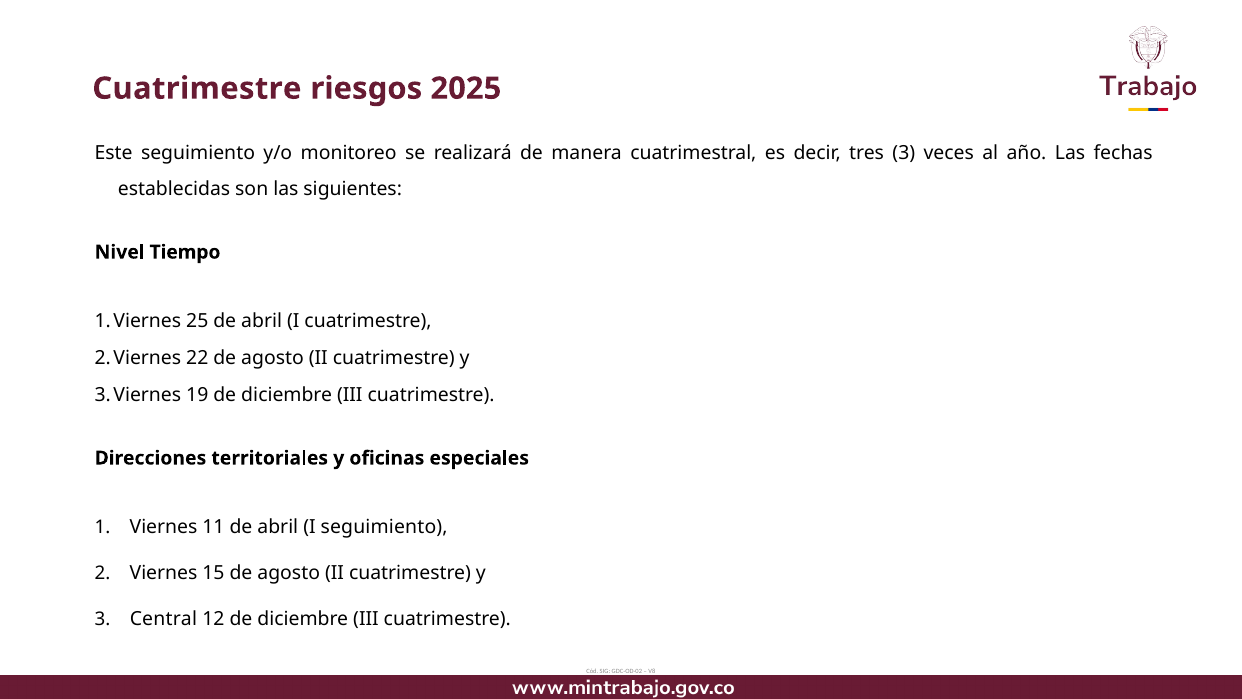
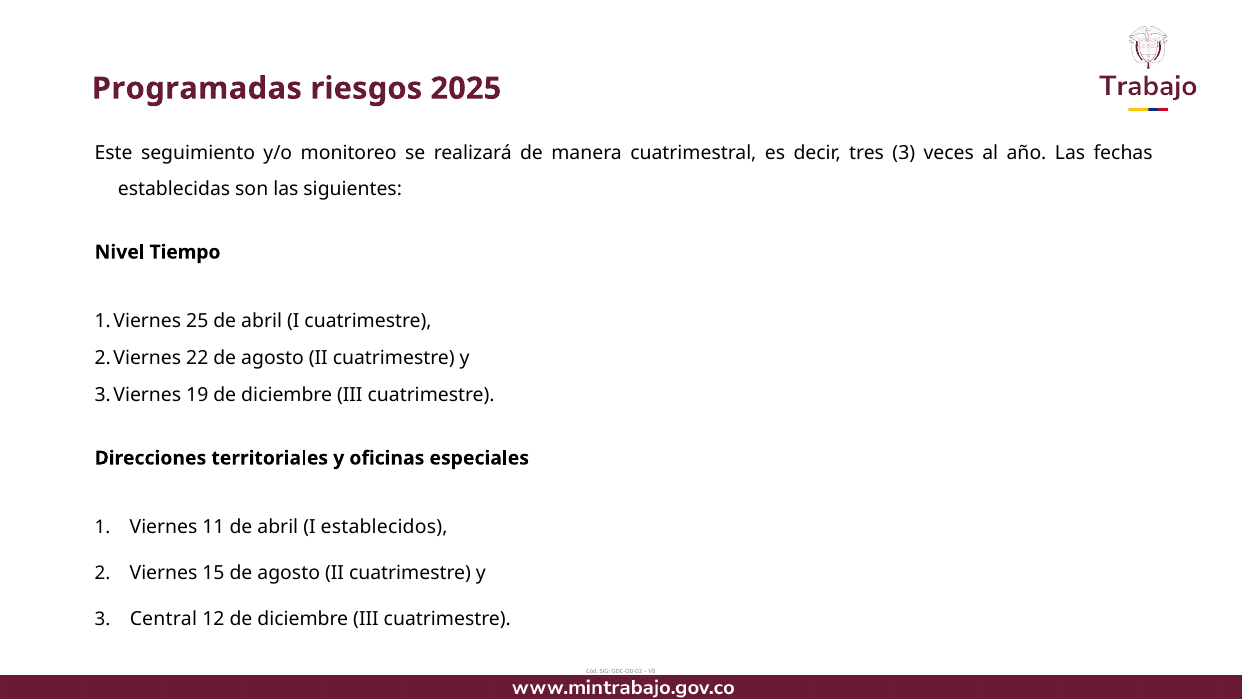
Cuatrimestre at (197, 88): Cuatrimestre -> Programadas
I seguimiento: seguimiento -> establecidos
